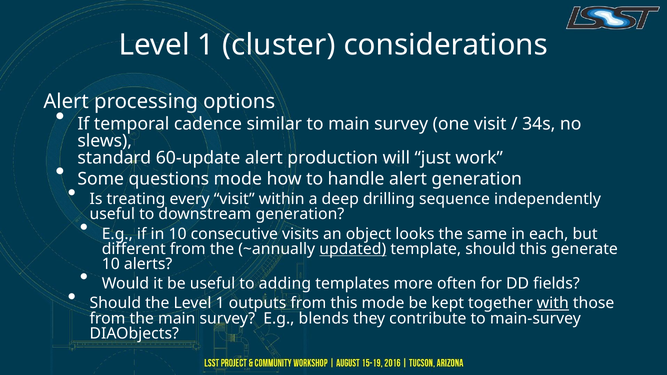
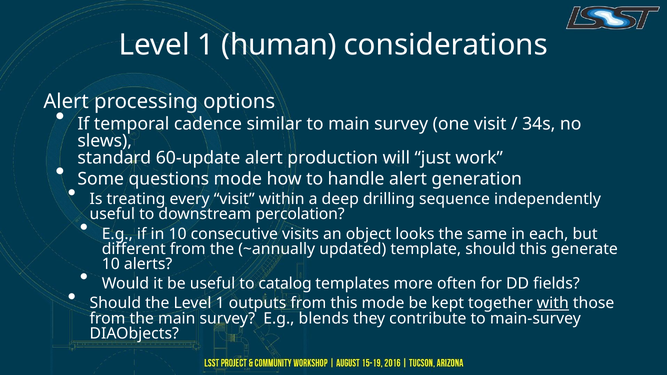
cluster: cluster -> human
downstream generation: generation -> percolation
updated underline: present -> none
adding: adding -> catalog
